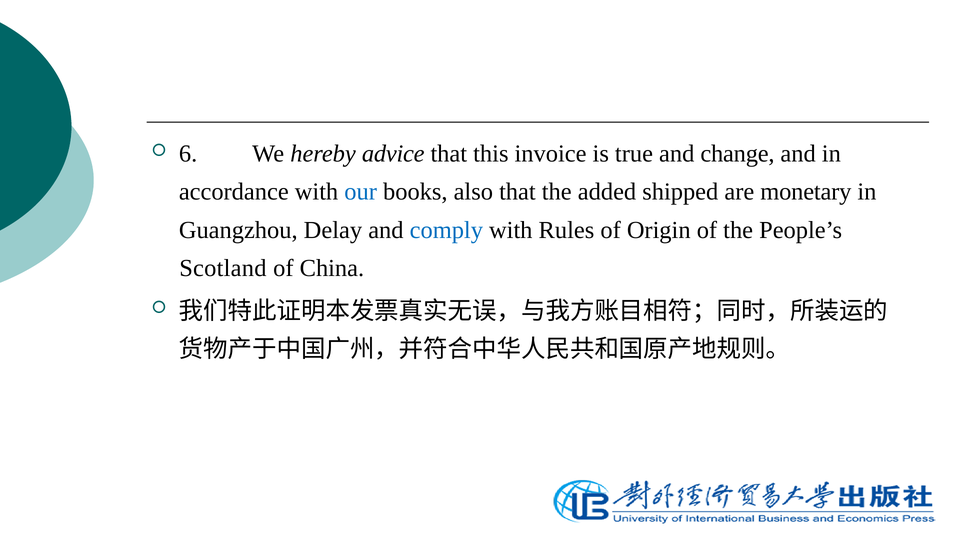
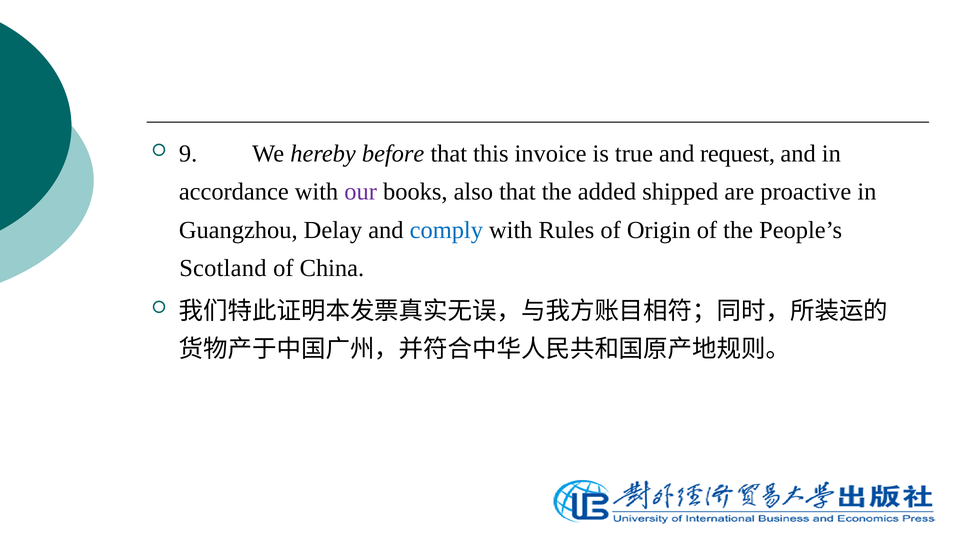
6: 6 -> 9
advice: advice -> before
change: change -> request
our colour: blue -> purple
monetary: monetary -> proactive
